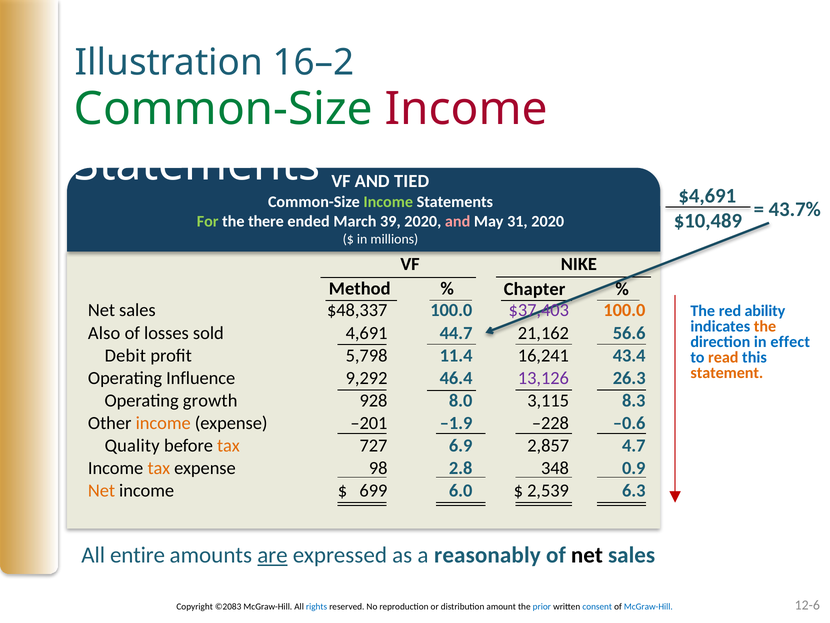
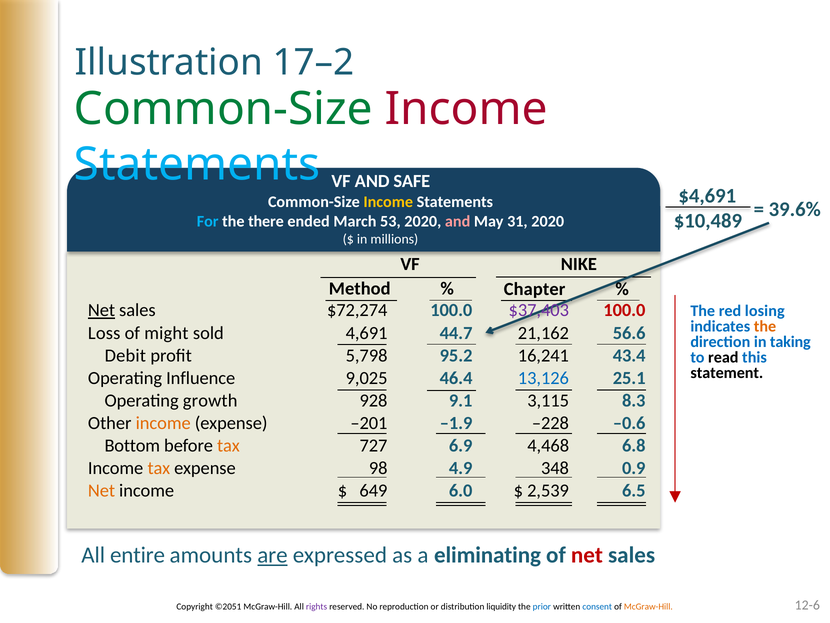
16–2: 16–2 -> 17–2
Statements at (197, 164) colour: white -> light blue
TIED: TIED -> SAFE
Income at (388, 202) colour: light green -> yellow
43.7%: 43.7% -> 39.6%
For colour: light green -> light blue
39: 39 -> 53
Net at (102, 310) underline: none -> present
$48,337: $48,337 -> $72,274
100.0 at (624, 310) colour: orange -> red
ability: ability -> losing
Also: Also -> Loss
losses: losses -> might
effect: effect -> taking
11.4: 11.4 -> 95.2
read colour: orange -> black
statement colour: orange -> black
9,292: 9,292 -> 9,025
13,126 colour: purple -> blue
26.3: 26.3 -> 25.1
8.0: 8.0 -> 9.1
Quality: Quality -> Bottom
2,857: 2,857 -> 4,468
4.7: 4.7 -> 6.8
2.8: 2.8 -> 4.9
699: 699 -> 649
6.3: 6.3 -> 6.5
reasonably: reasonably -> eliminating
net at (587, 555) colour: black -> red
©2083: ©2083 -> ©2051
rights colour: blue -> purple
amount: amount -> liquidity
McGraw-Hill at (648, 606) colour: blue -> orange
